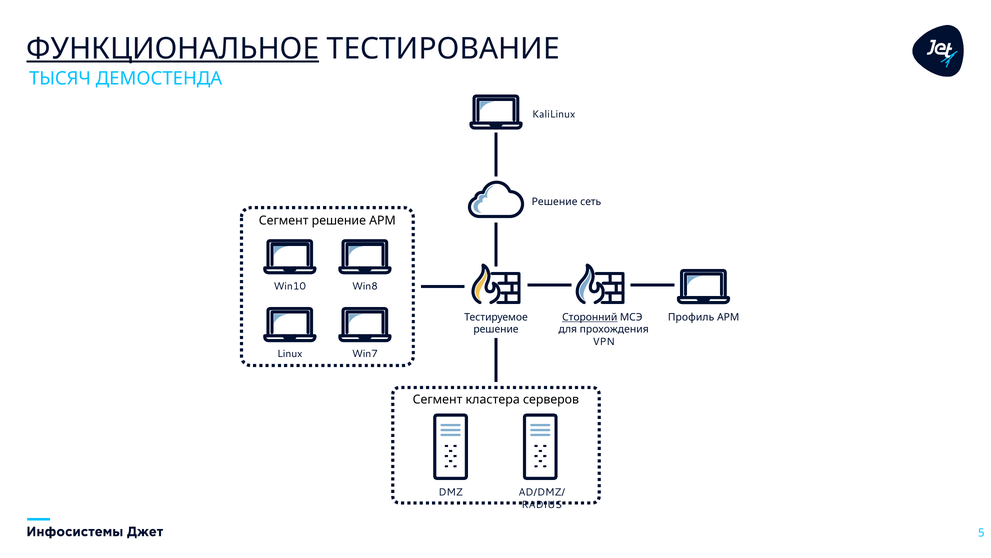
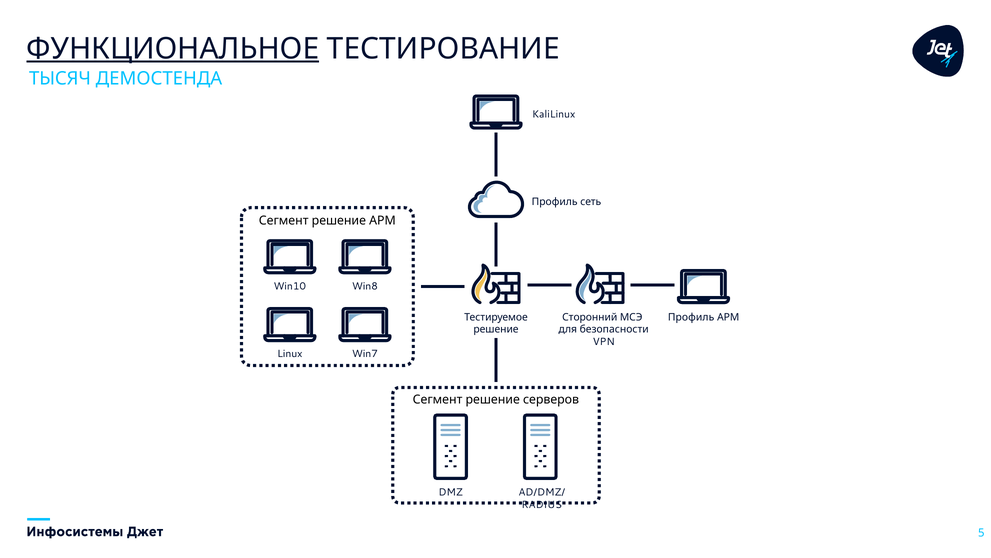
Решение at (555, 202): Решение -> Профиль
Сторонний underline: present -> none
прохождения: прохождения -> безопасности
кластера at (493, 399): кластера -> решение
